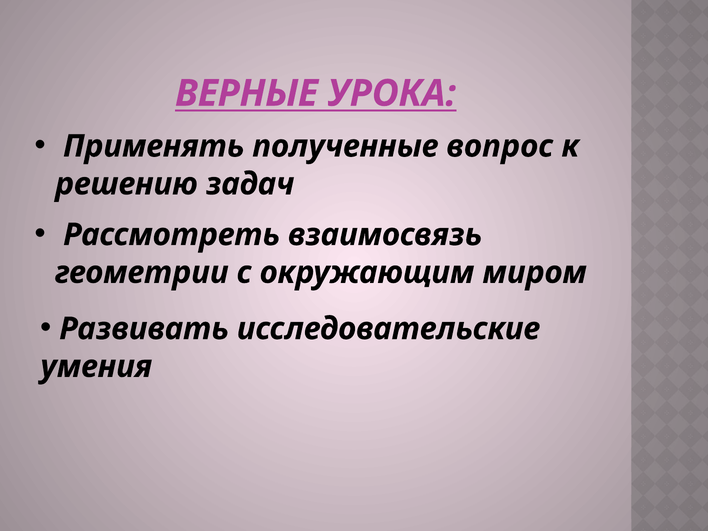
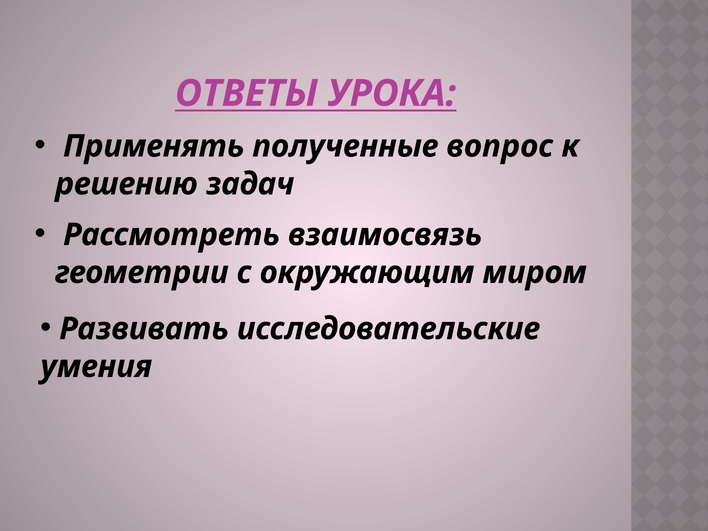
ВЕРНЫЕ: ВЕРНЫЕ -> ОТВЕТЫ
